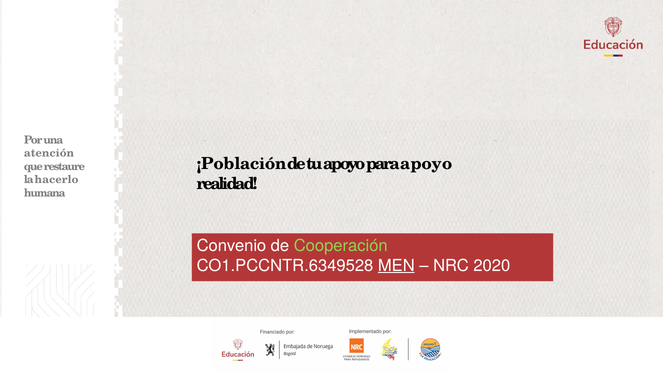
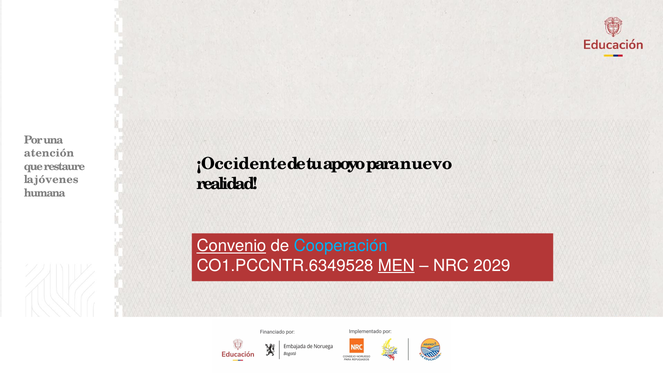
¡Población: ¡Población -> ¡Occidente
para apoyo: apoyo -> nuevo
hacerlo: hacerlo -> jóvenes
Convenio underline: none -> present
Cooperación colour: light green -> light blue
2020: 2020 -> 2029
